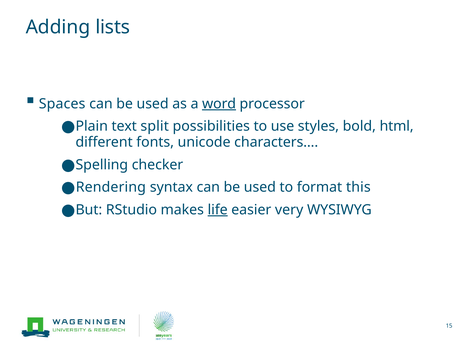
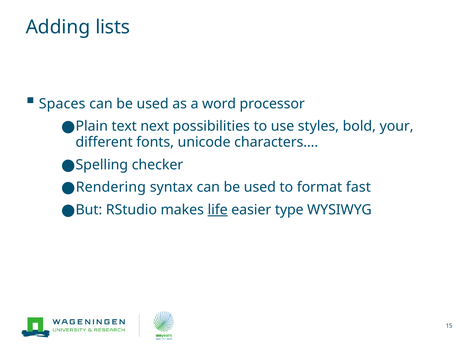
word underline: present -> none
split: split -> next
html: html -> your
this: this -> fast
very: very -> type
